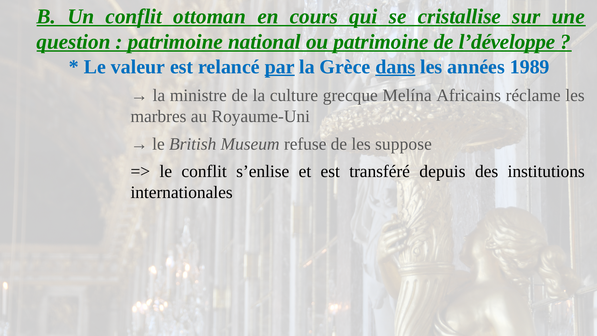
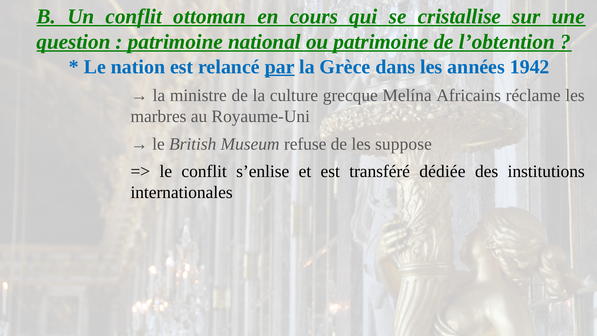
l’développe: l’développe -> l’obtention
valeur: valeur -> nation
dans underline: present -> none
1989: 1989 -> 1942
depuis: depuis -> dédiée
